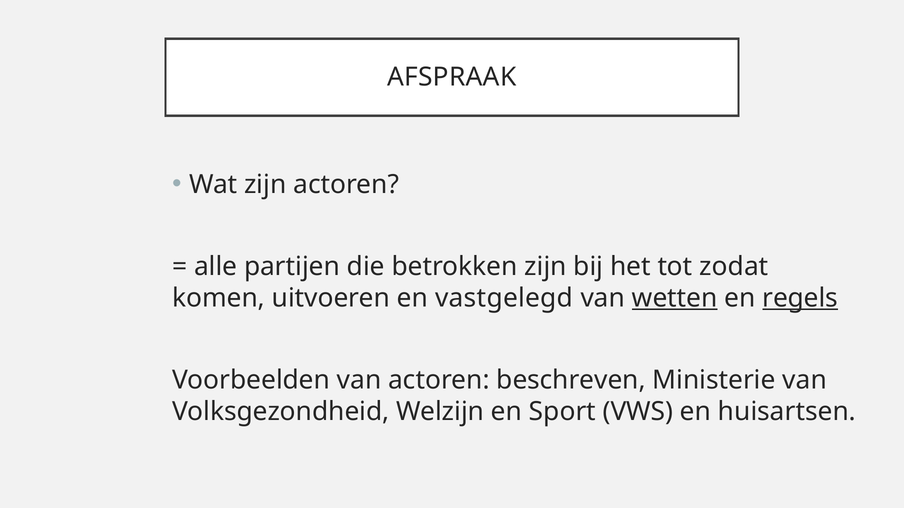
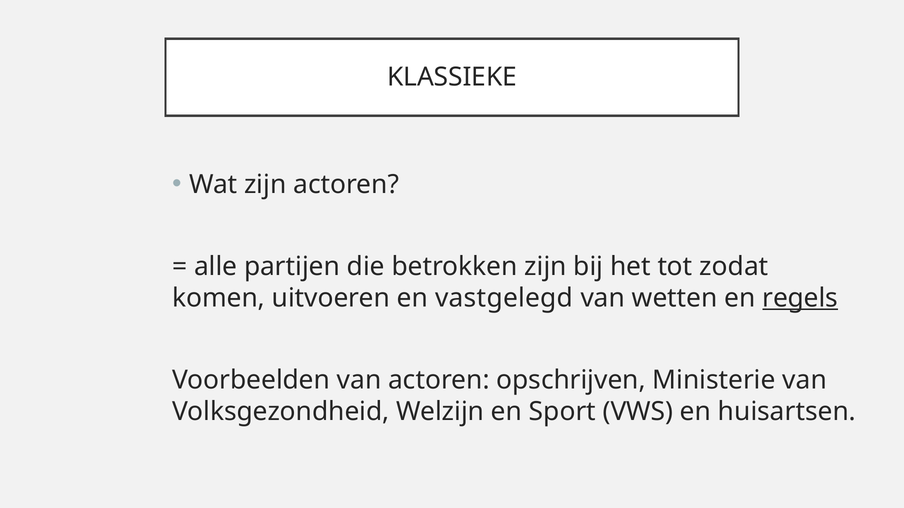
AFSPRAAK: AFSPRAAK -> KLASSIEKE
wetten underline: present -> none
beschreven: beschreven -> opschrijven
